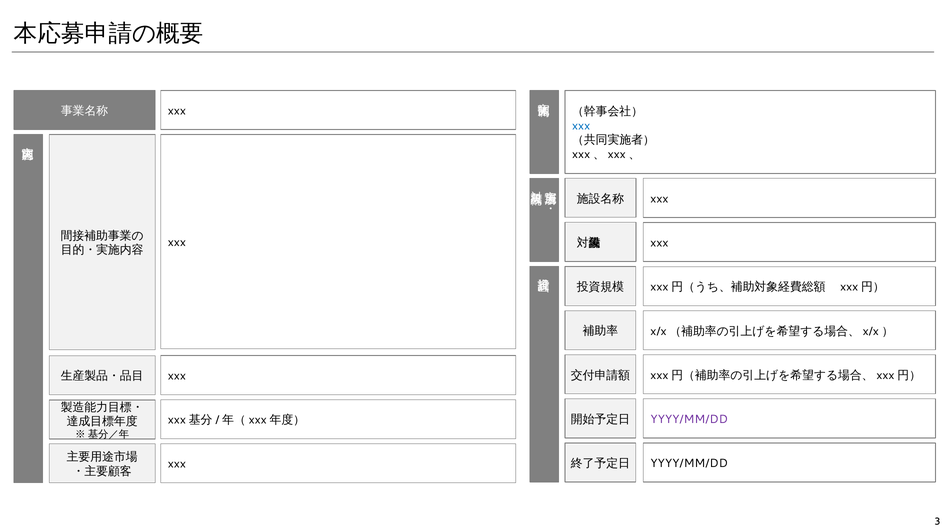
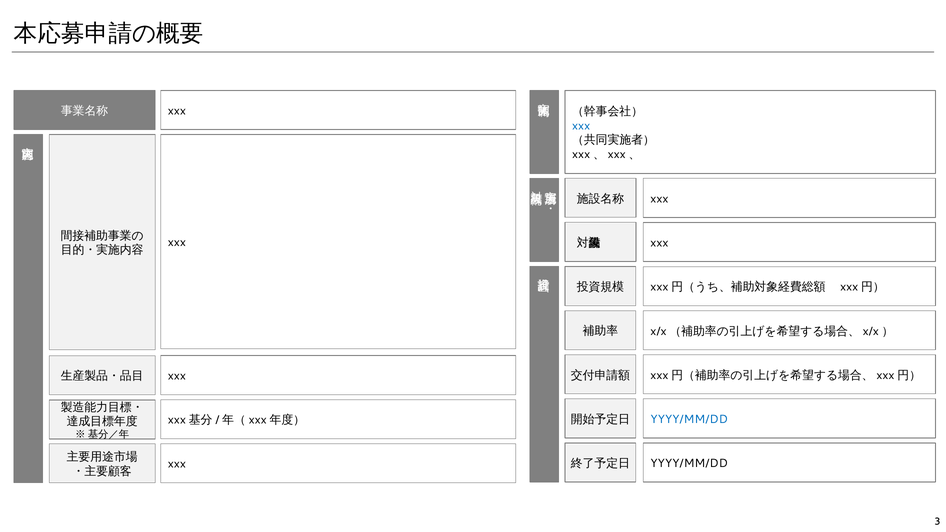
YYYY/MM/DD at (689, 419) colour: purple -> blue
